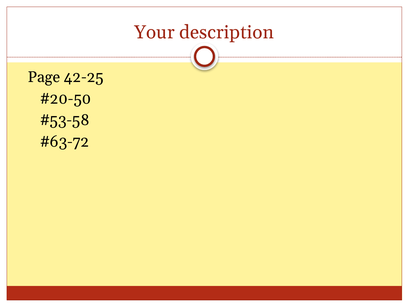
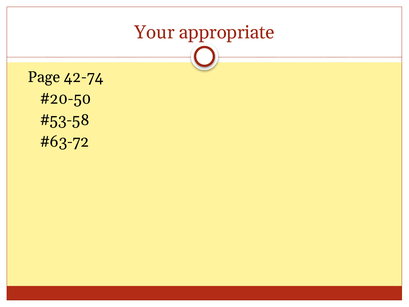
description: description -> appropriate
42-25: 42-25 -> 42-74
